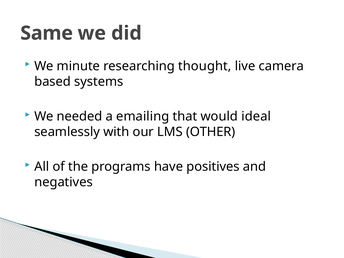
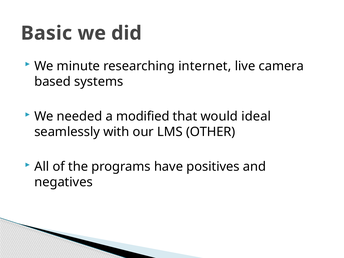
Same: Same -> Basic
thought: thought -> internet
emailing: emailing -> modified
